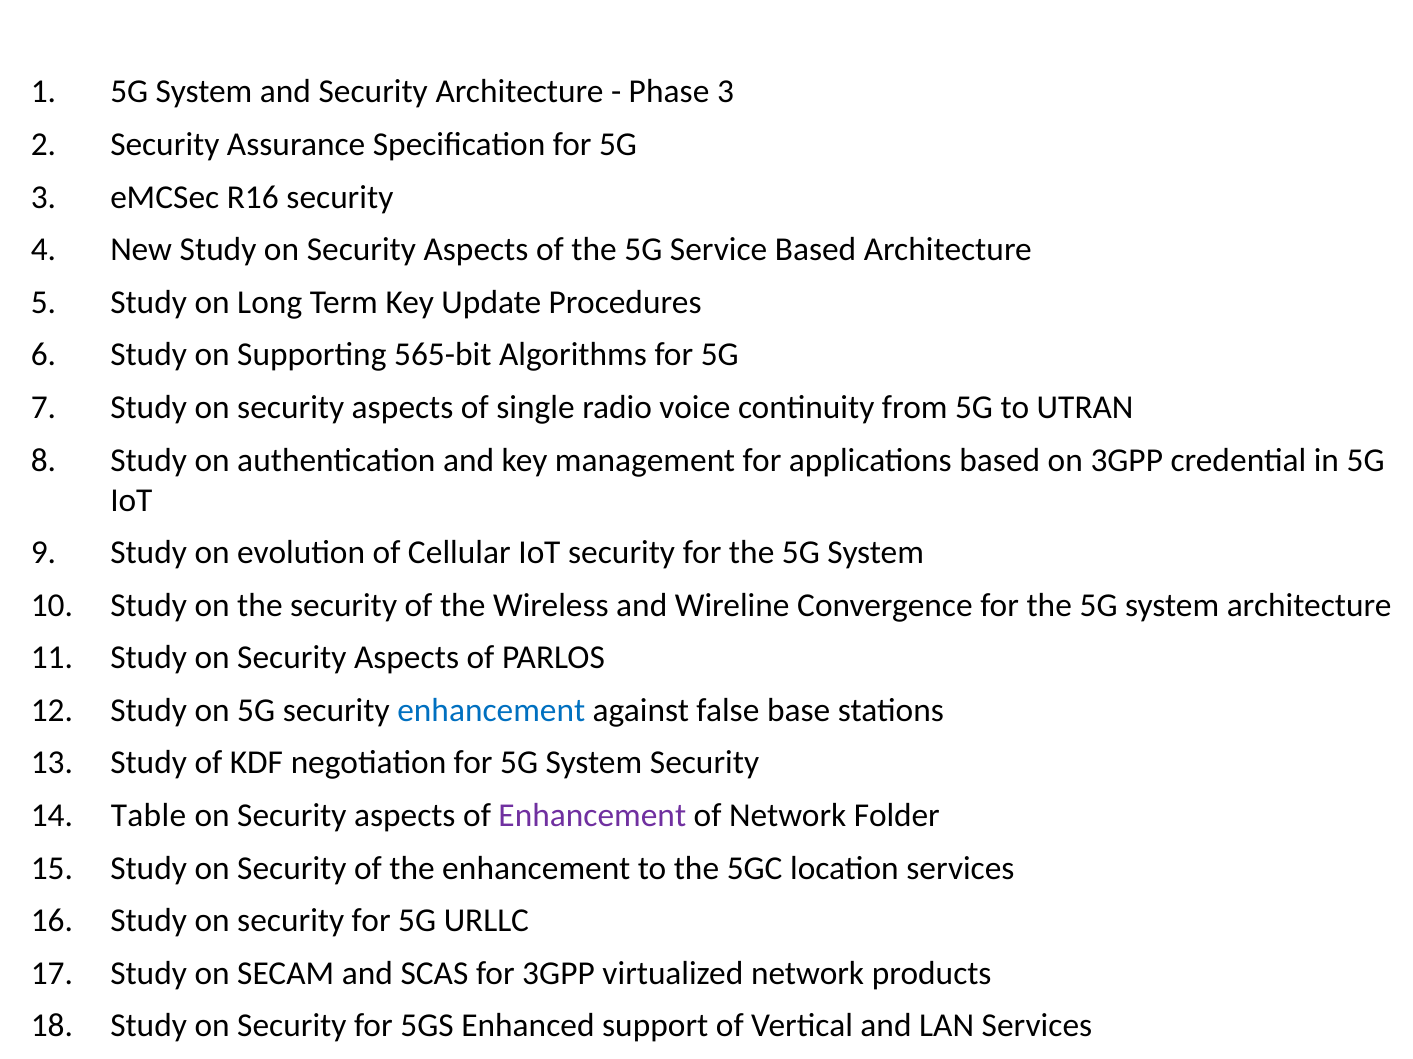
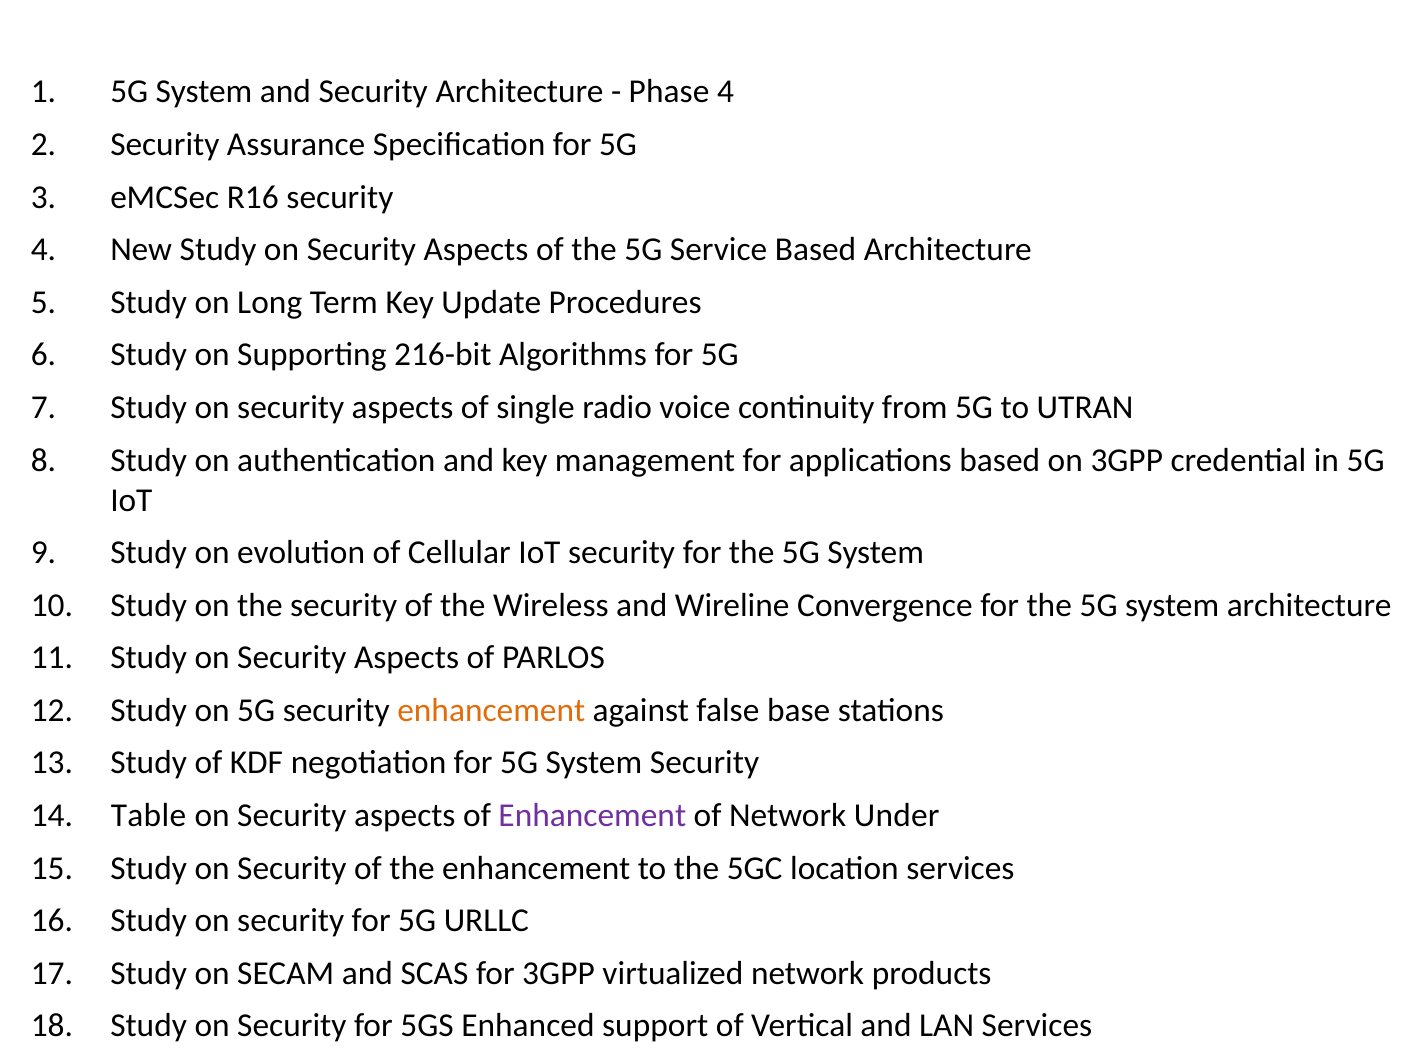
Phase 3: 3 -> 4
565-bit: 565-bit -> 216-bit
enhancement at (491, 711) colour: blue -> orange
Folder: Folder -> Under
